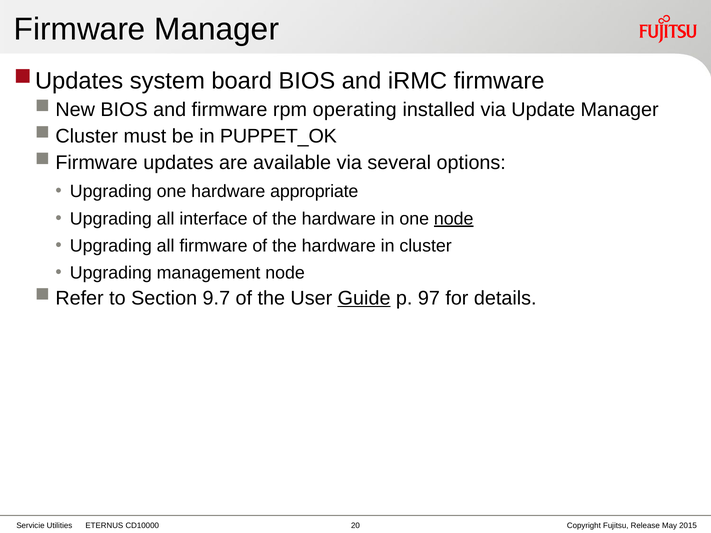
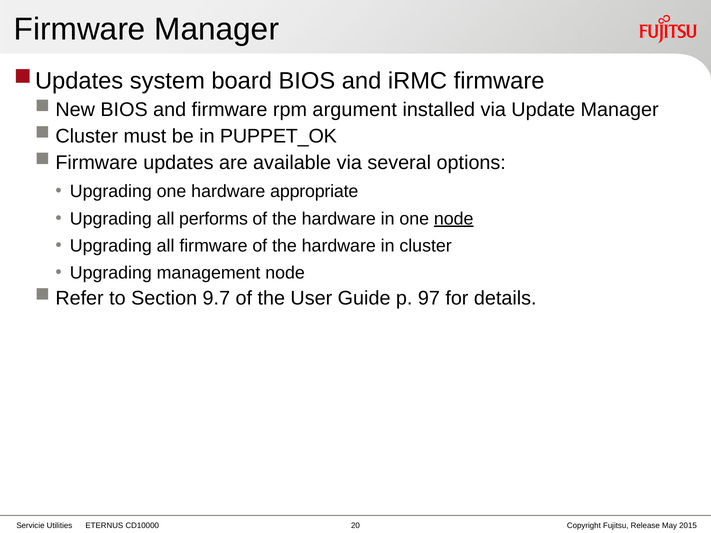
operating: operating -> argument
interface: interface -> performs
Guide underline: present -> none
